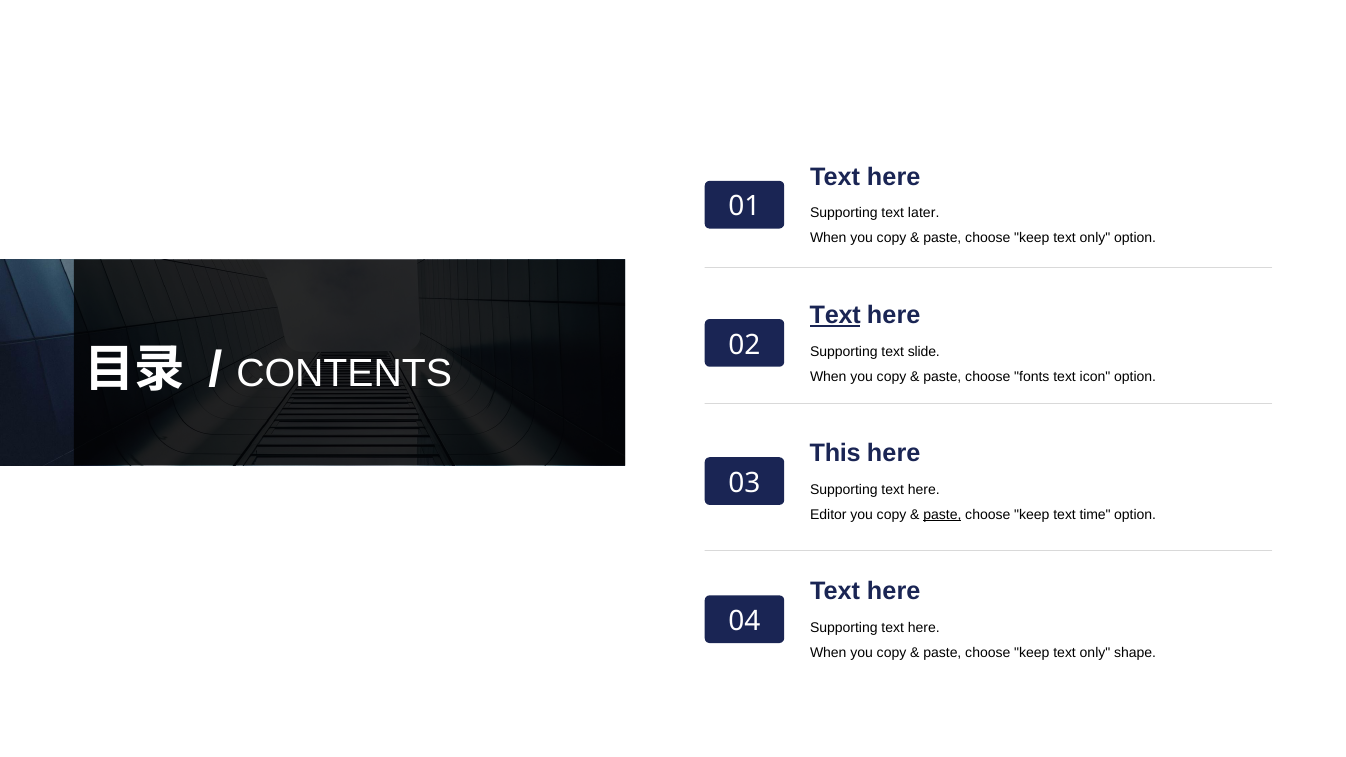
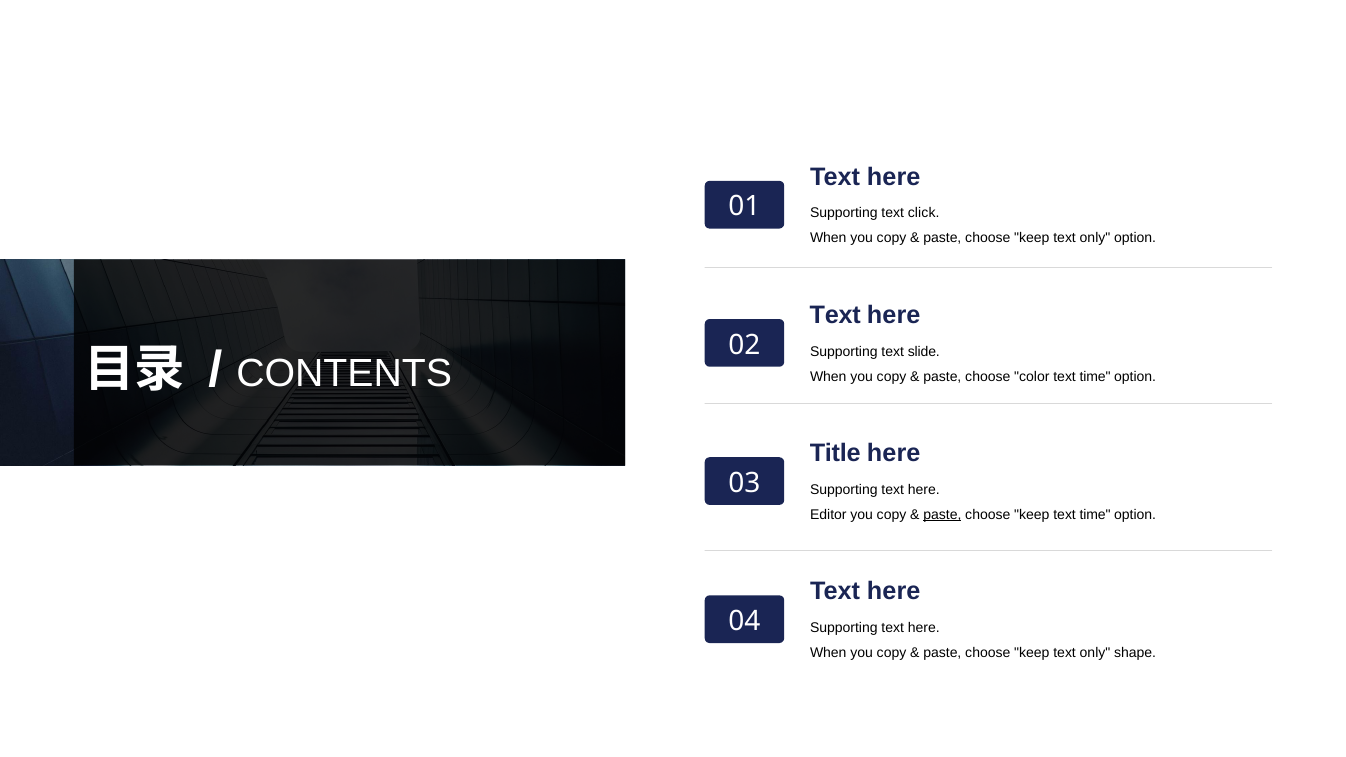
later: later -> click
Text at (835, 315) underline: present -> none
fonts: fonts -> color
icon at (1095, 377): icon -> time
This: This -> Title
